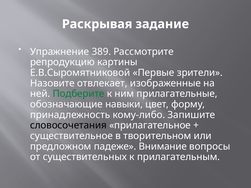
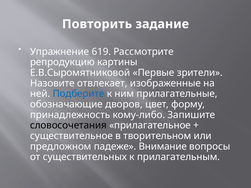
Раскрывая: Раскрывая -> Повторить
389: 389 -> 619
Подберите colour: green -> blue
навыки: навыки -> дворов
